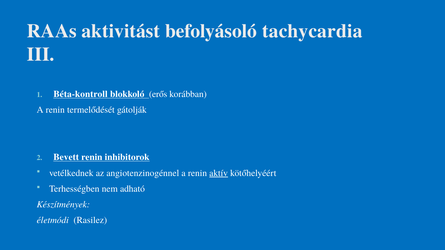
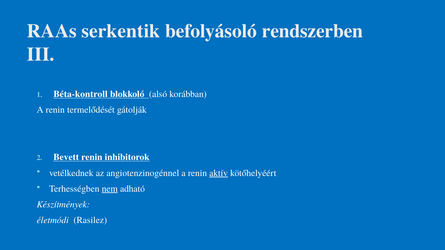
aktivitást: aktivitást -> serkentik
tachycardia: tachycardia -> rendszerben
erős: erős -> alsó
nem underline: none -> present
